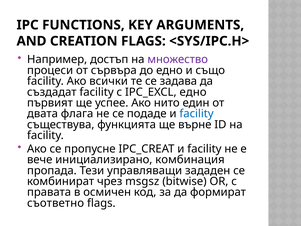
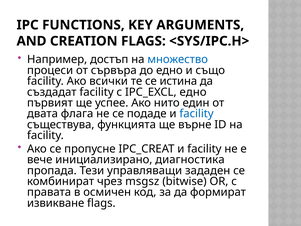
множество colour: purple -> blue
задава: задава -> истина
комбинация: комбинация -> диагностика
съответно: съответно -> извикване
